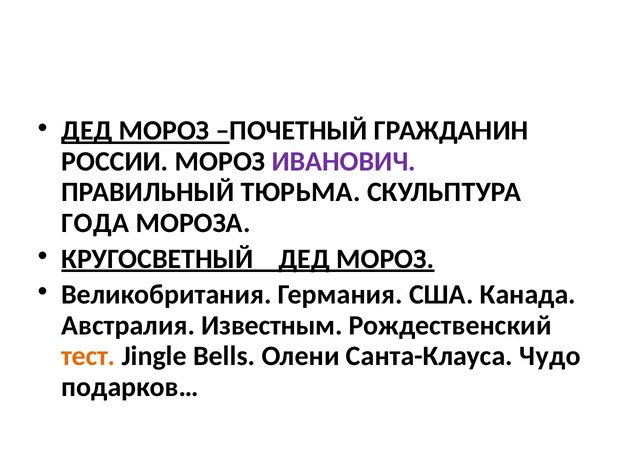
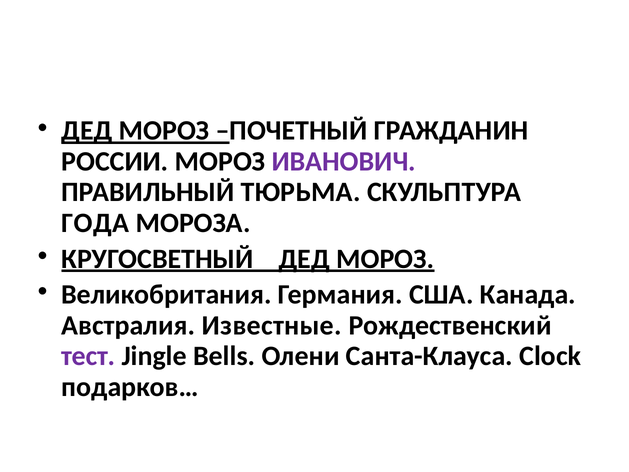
Известным: Известным -> Известные
тест colour: orange -> purple
Чудо: Чудо -> Clock
